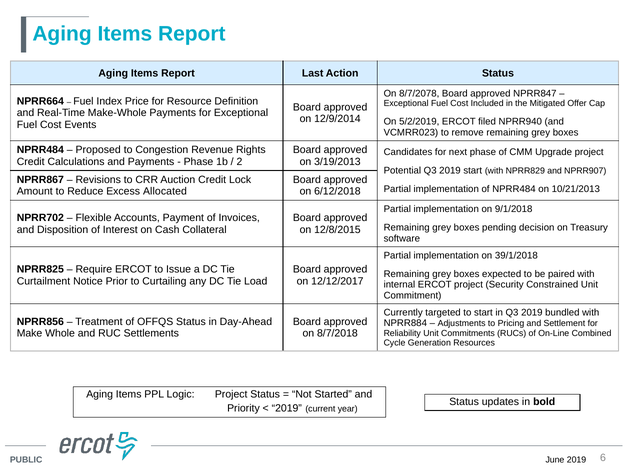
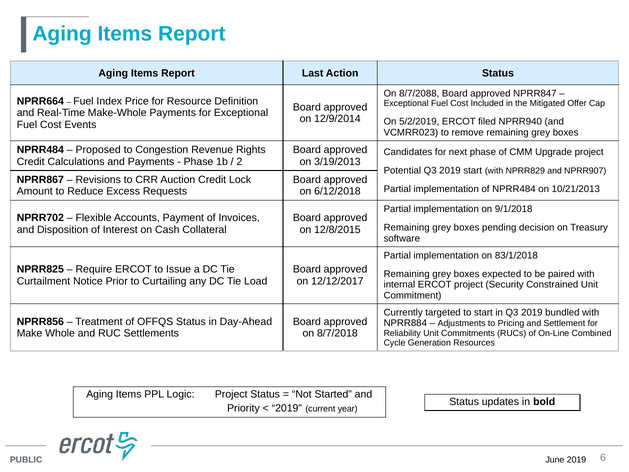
8/7/2078: 8/7/2078 -> 8/7/2088
Allocated: Allocated -> Requests
39/1/2018: 39/1/2018 -> 83/1/2018
